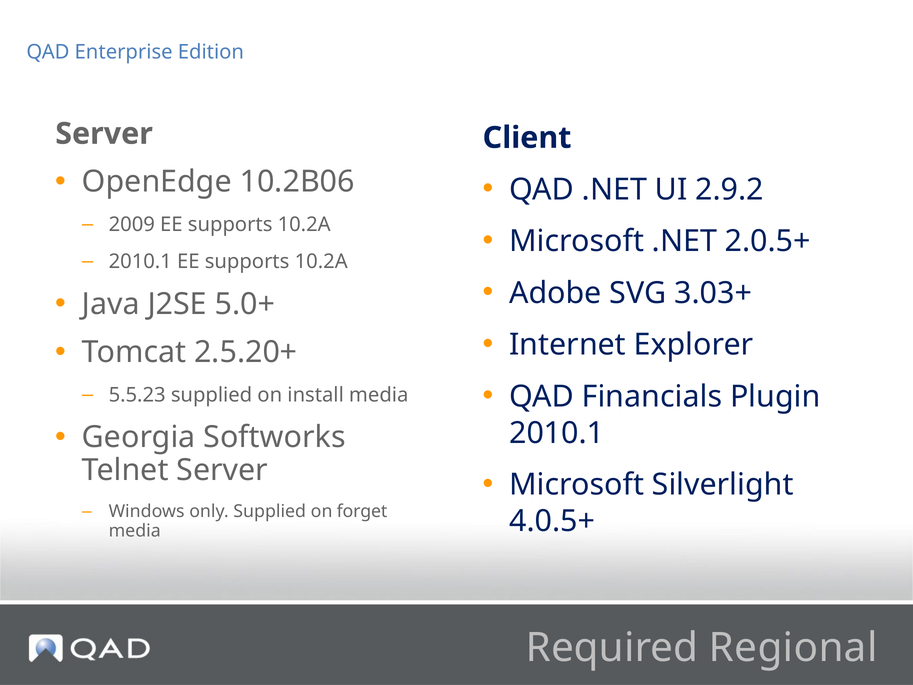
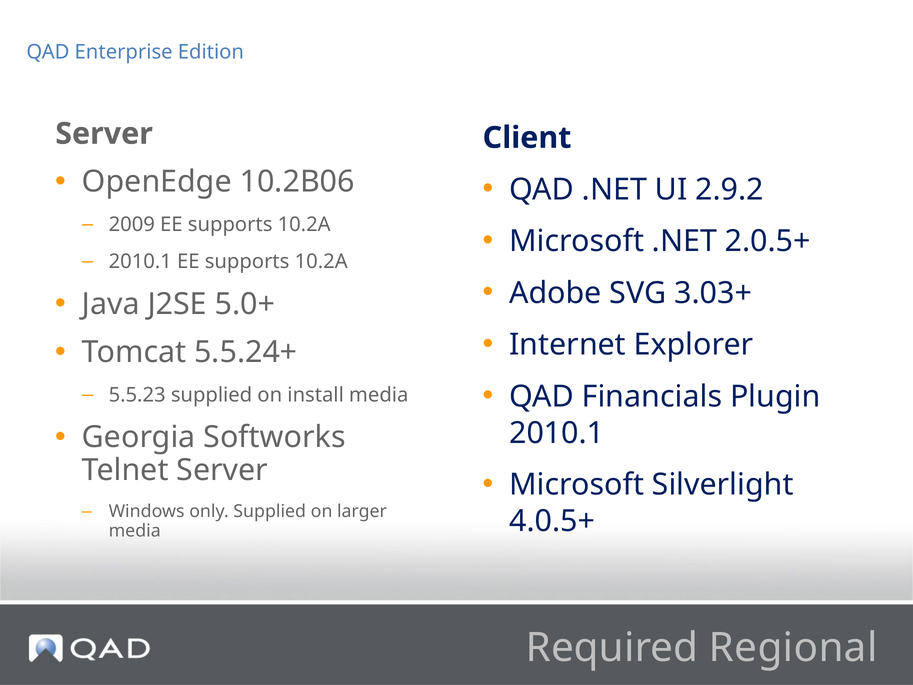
2.5.20+: 2.5.20+ -> 5.5.24+
forget: forget -> larger
